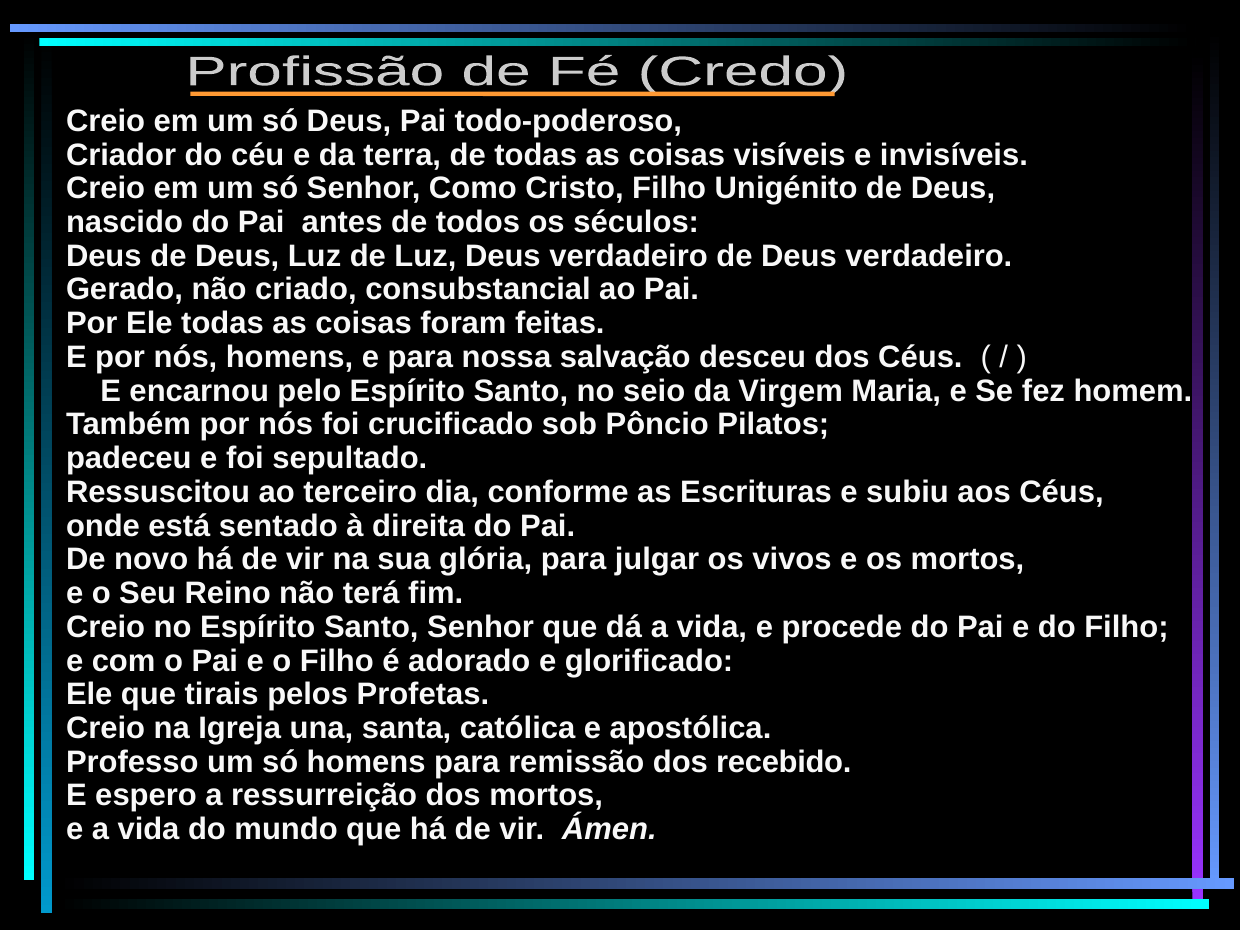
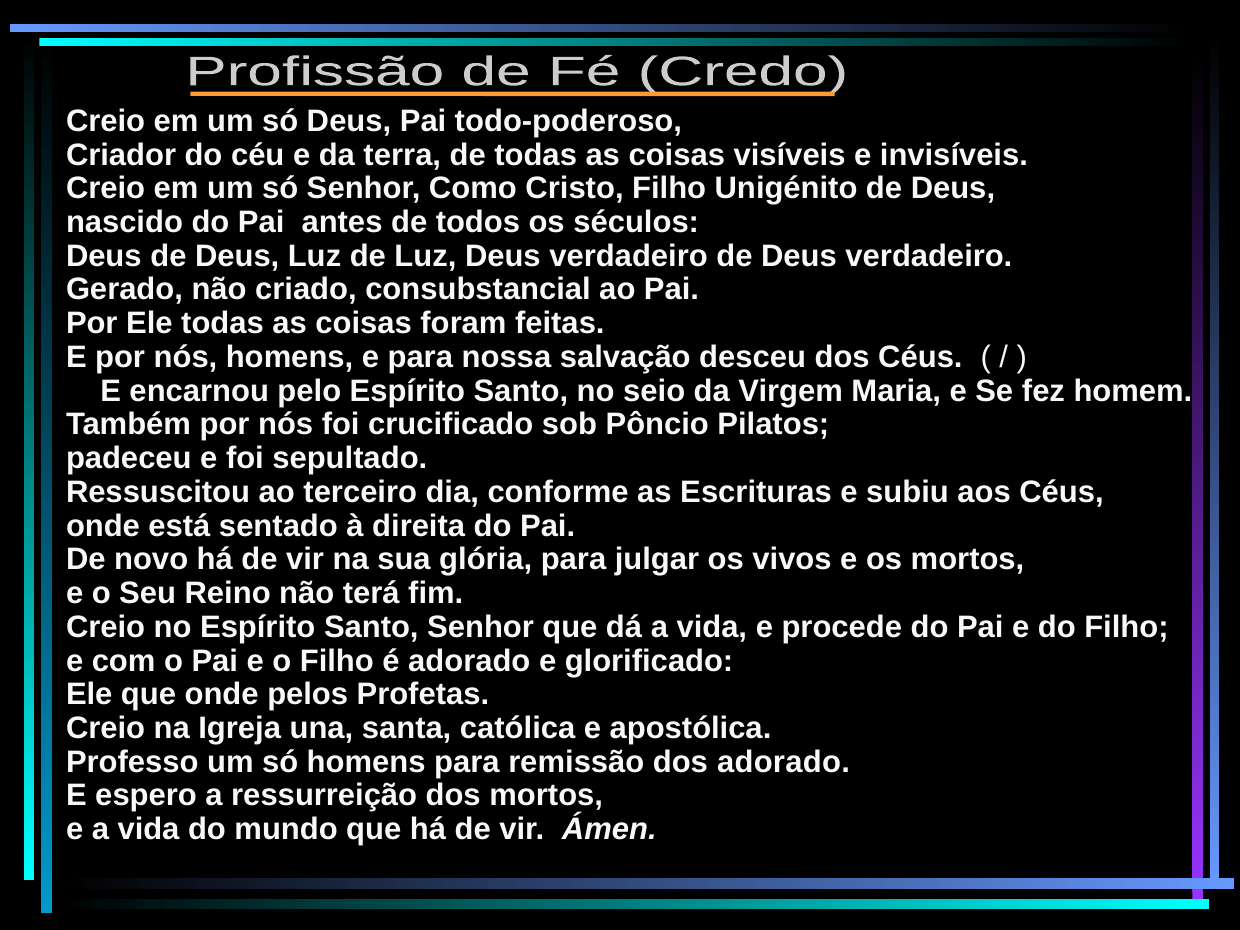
que tirais: tirais -> onde
dos recebido: recebido -> adorado
